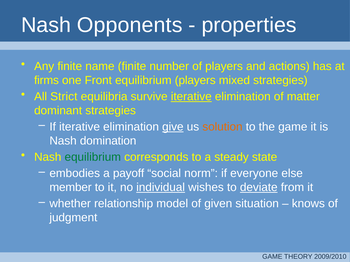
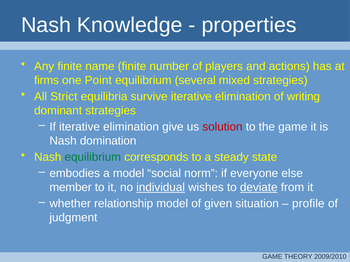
Opponents: Opponents -> Knowledge
Front: Front -> Point
equilibrium players: players -> several
iterative at (191, 97) underline: present -> none
matter: matter -> writing
give underline: present -> none
solution colour: orange -> red
a payoff: payoff -> model
knows: knows -> profile
